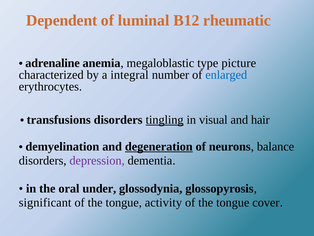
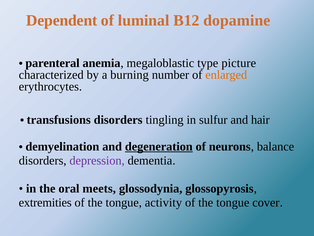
rheumatic: rheumatic -> dopamine
adrenaline: adrenaline -> parenteral
integral: integral -> burning
enlarged colour: blue -> orange
tingling underline: present -> none
visual: visual -> sulfur
under: under -> meets
significant: significant -> extremities
